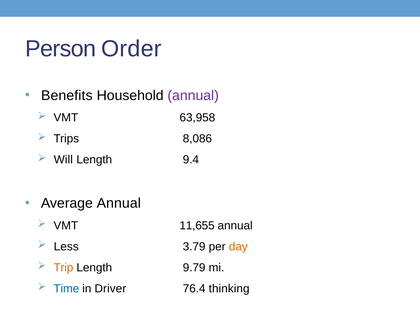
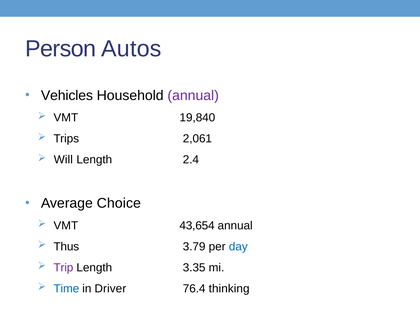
Order: Order -> Autos
Benefits: Benefits -> Vehicles
63,958: 63,958 -> 19,840
8,086: 8,086 -> 2,061
9.4: 9.4 -> 2.4
Average Annual: Annual -> Choice
11,655: 11,655 -> 43,654
Less: Less -> Thus
day colour: orange -> blue
Trip colour: orange -> purple
9.79: 9.79 -> 3.35
